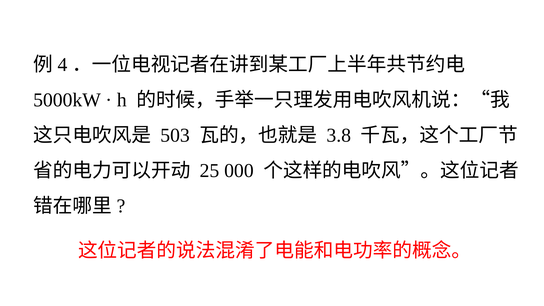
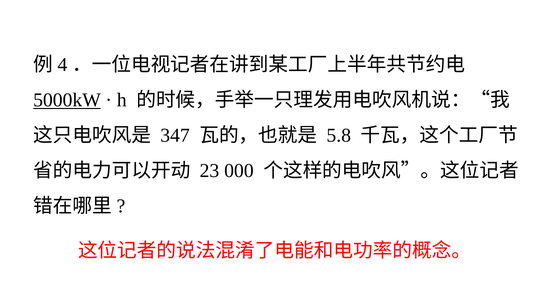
5000kW underline: none -> present
503: 503 -> 347
3.8: 3.8 -> 5.8
25: 25 -> 23
